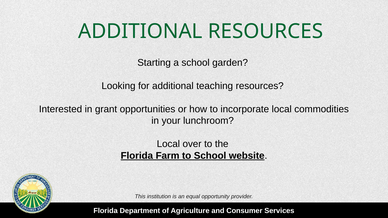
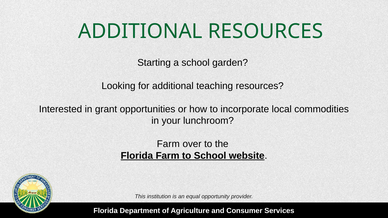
Local at (168, 144): Local -> Farm
